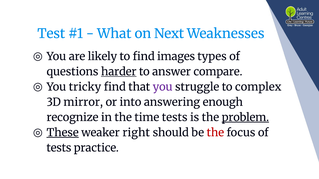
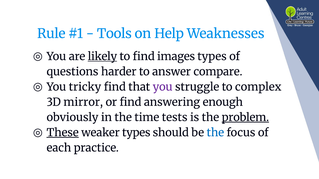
Test: Test -> Rule
What: What -> Tools
Next: Next -> Help
likely underline: none -> present
harder underline: present -> none
or into: into -> find
recognize: recognize -> obviously
weaker right: right -> types
the at (215, 133) colour: red -> blue
tests at (59, 148): tests -> each
